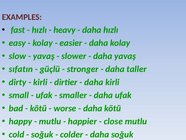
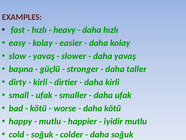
sıfatın: sıfatın -> başına
close: close -> iyidir
